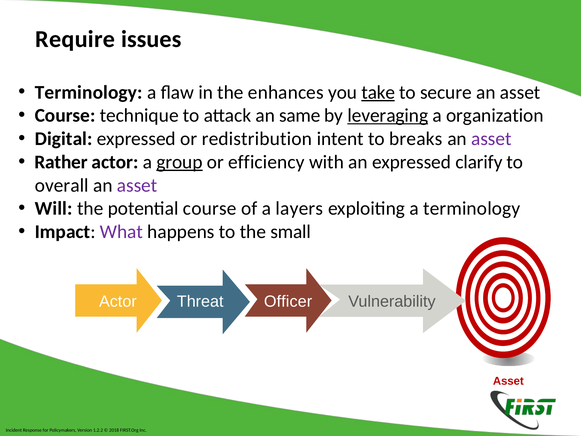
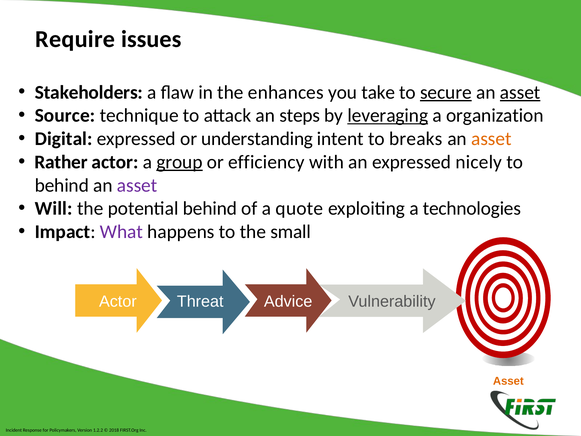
Terminology at (89, 92): Terminology -> Stakeholders
take underline: present -> none
secure underline: none -> present
asset at (520, 92) underline: none -> present
Course at (65, 116): Course -> Source
same: same -> steps
redistribution: redistribution -> understanding
asset at (491, 139) colour: purple -> orange
clarify: clarify -> nicely
overall at (62, 185): overall -> behind
potential course: course -> behind
layers: layers -> quote
a terminology: terminology -> technologies
Officer: Officer -> Advice
Asset at (508, 381) colour: red -> orange
